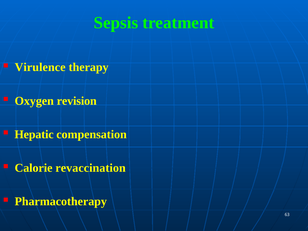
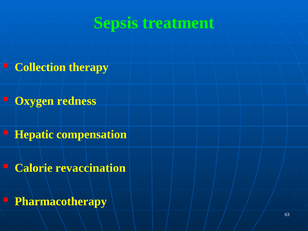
Virulence: Virulence -> Collection
revision: revision -> redness
